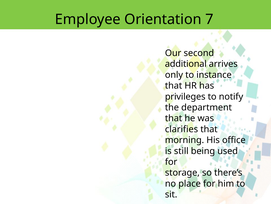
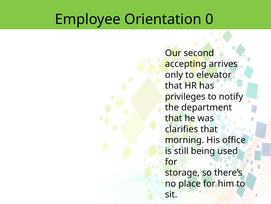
7: 7 -> 0
additional: additional -> accepting
instance: instance -> elevator
